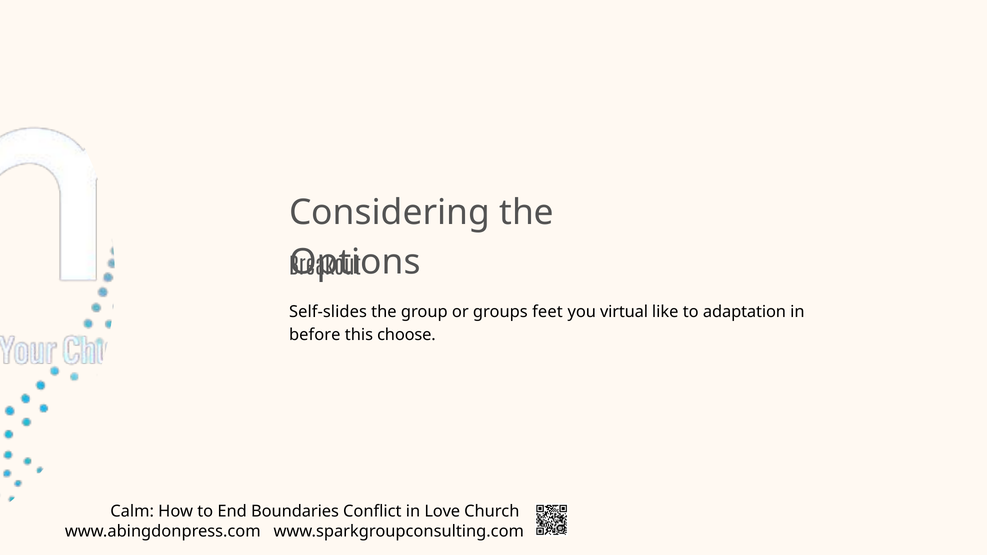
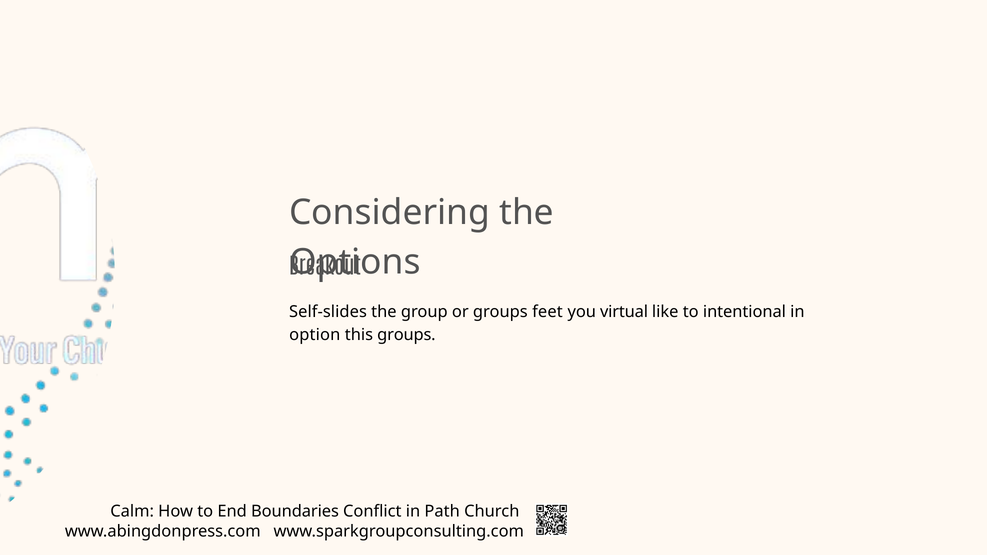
adaptation: adaptation -> intentional
before: before -> option
this choose: choose -> groups
Love: Love -> Path
